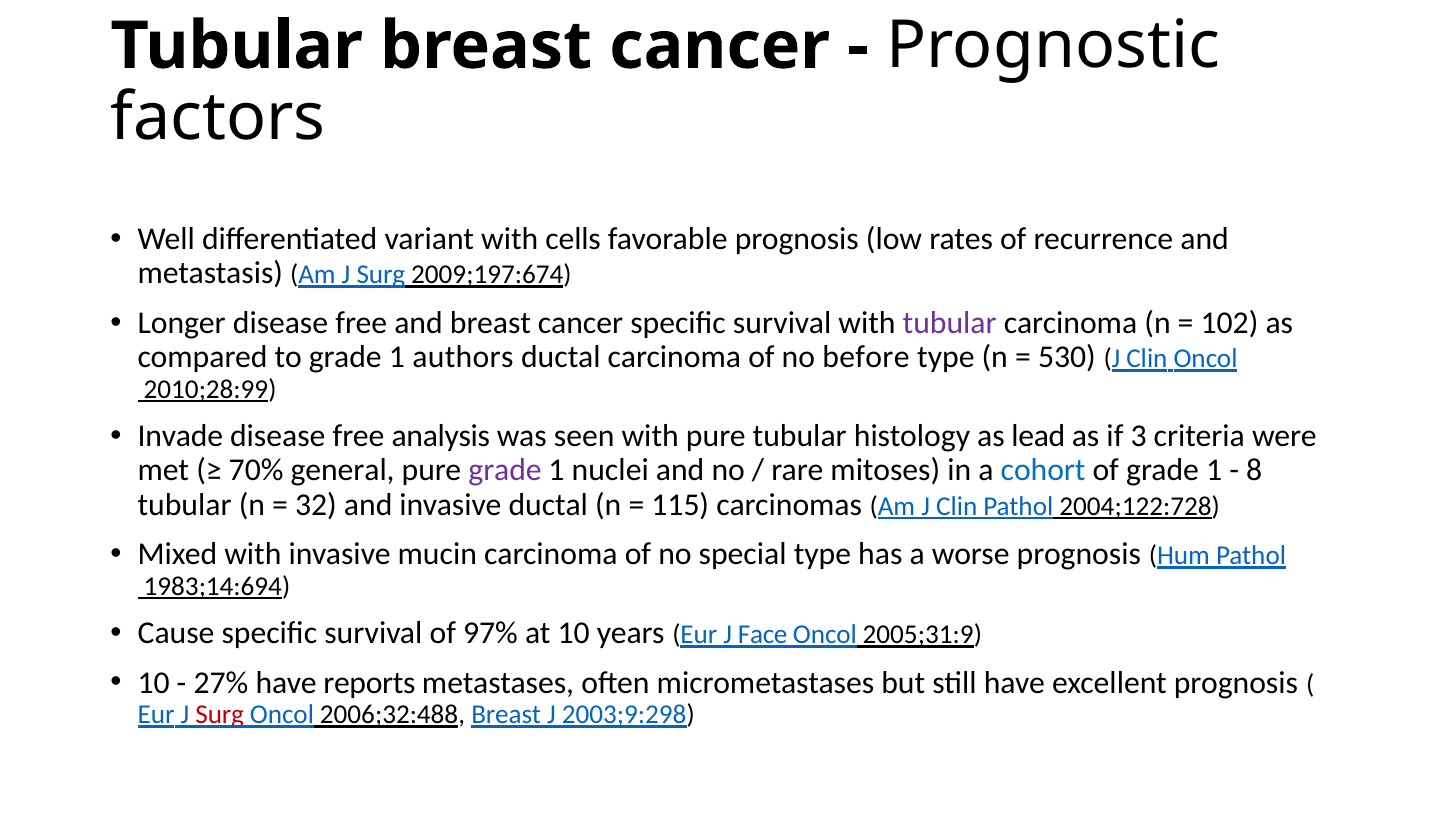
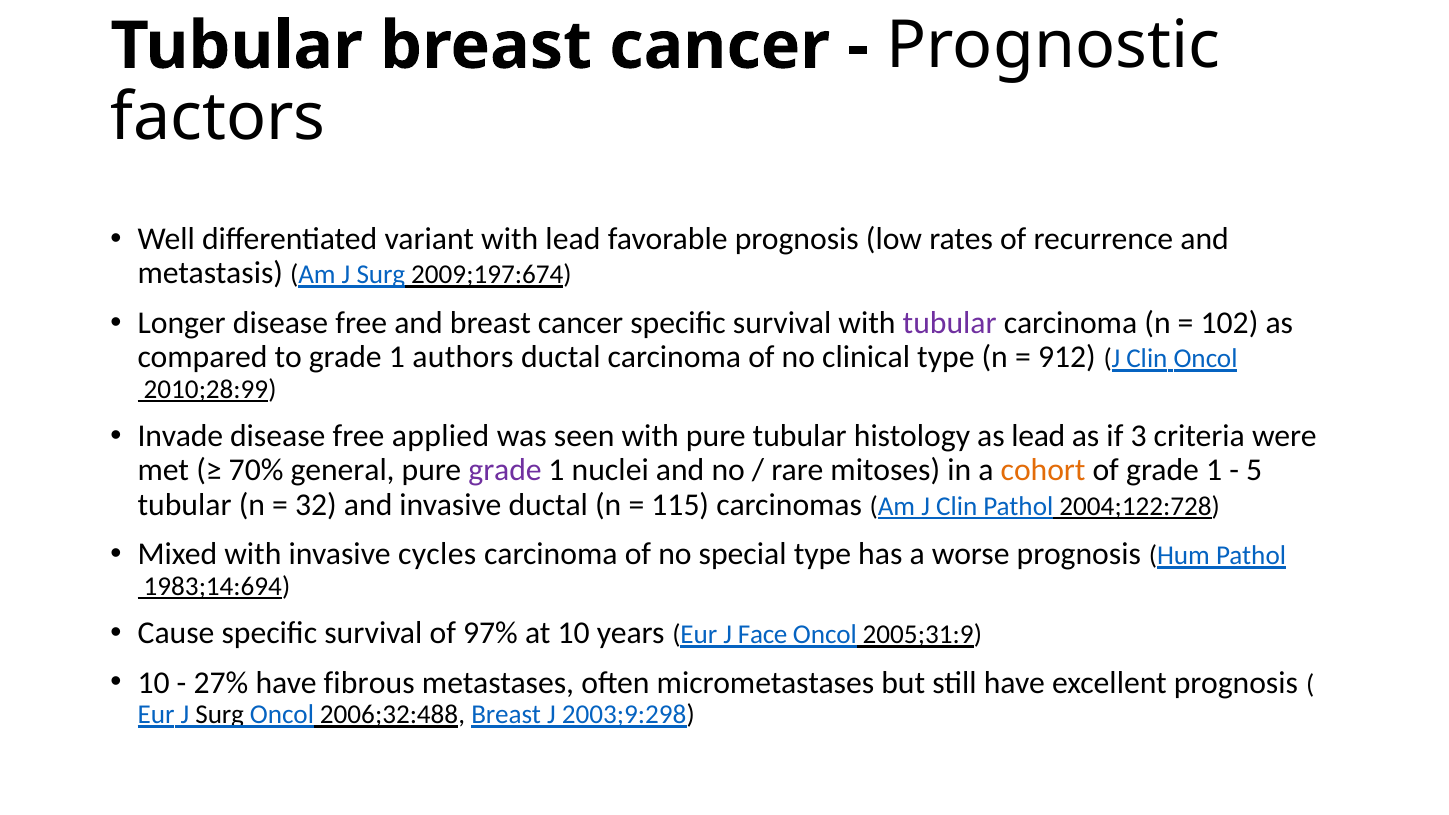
with cells: cells -> lead
before: before -> clinical
530: 530 -> 912
analysis: analysis -> applied
cohort colour: blue -> orange
8: 8 -> 5
mucin: mucin -> cycles
reports: reports -> fibrous
Surg at (220, 715) colour: red -> black
